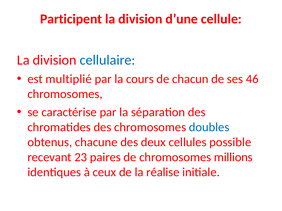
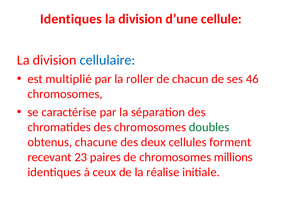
Participent at (71, 19): Participent -> Identiques
cours: cours -> roller
doubles colour: blue -> green
possible: possible -> forment
